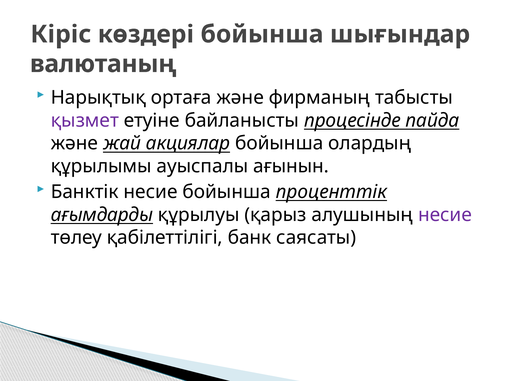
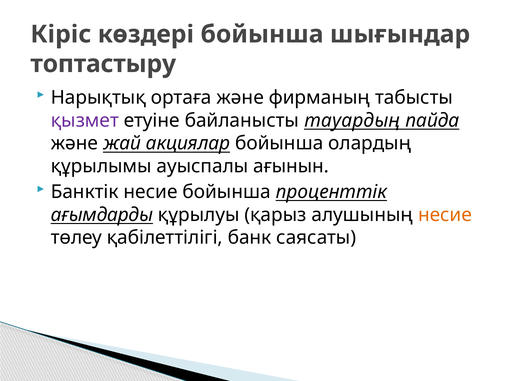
валютаның: валютаның -> топтастыру
процесінде: процесінде -> тауардың
несие at (445, 215) colour: purple -> orange
